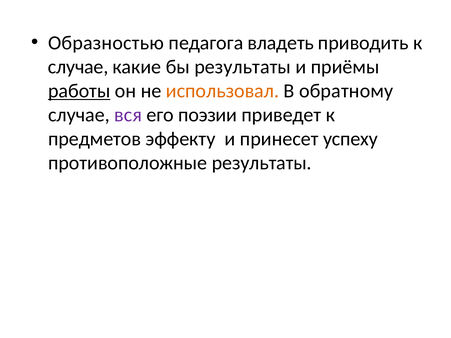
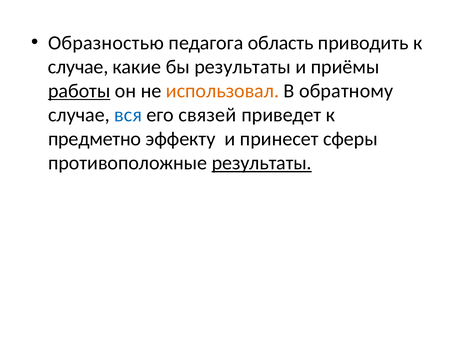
владеть: владеть -> область
вся colour: purple -> blue
поэзии: поэзии -> связей
предметов: предметов -> предметно
успеху: успеху -> сферы
результаты at (262, 163) underline: none -> present
